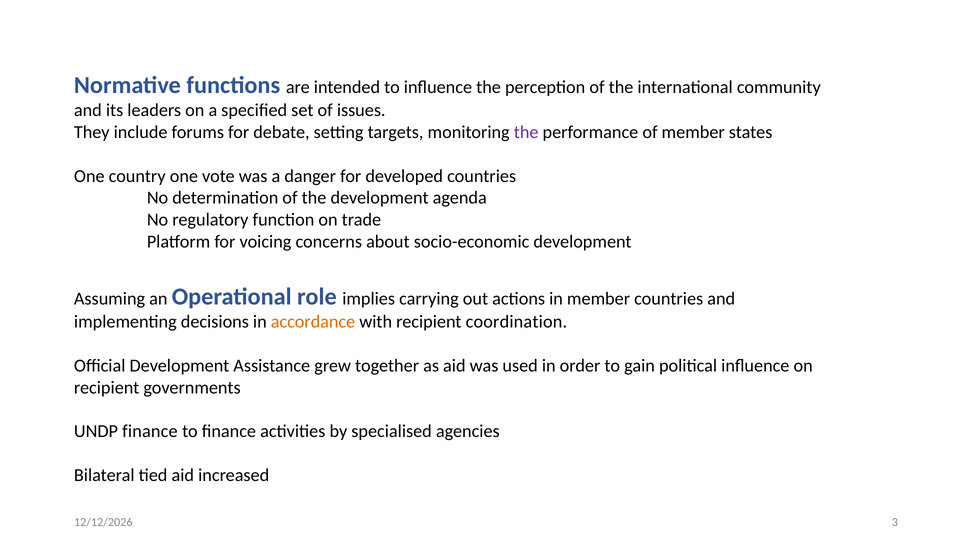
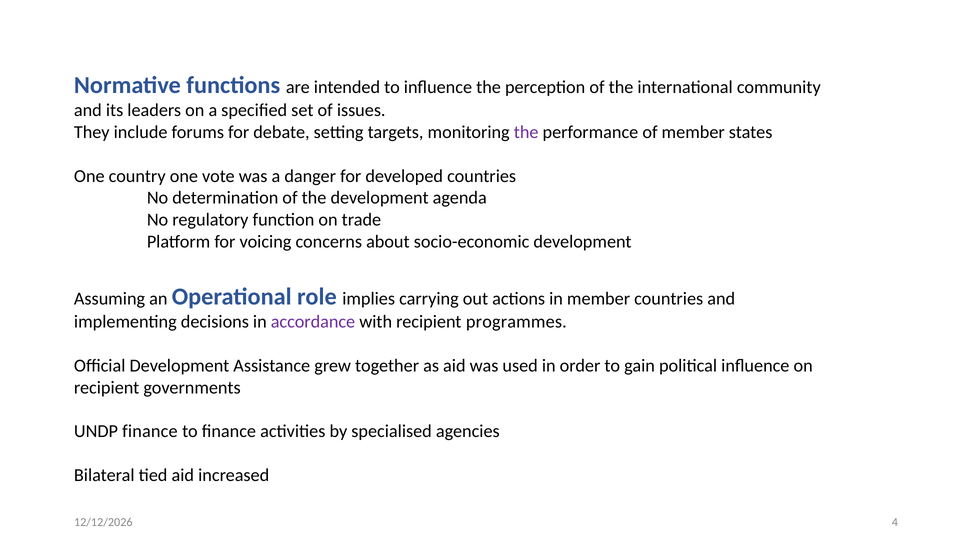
accordance colour: orange -> purple
coordination: coordination -> programmes
3: 3 -> 4
